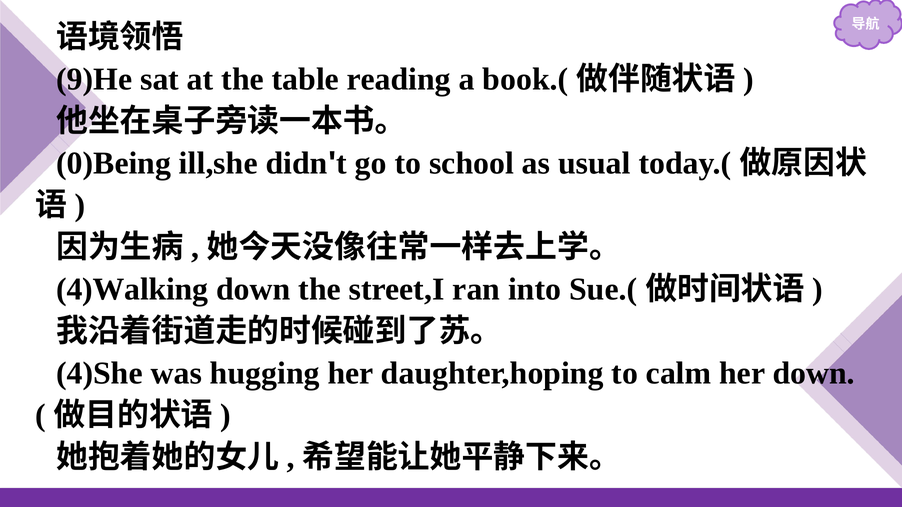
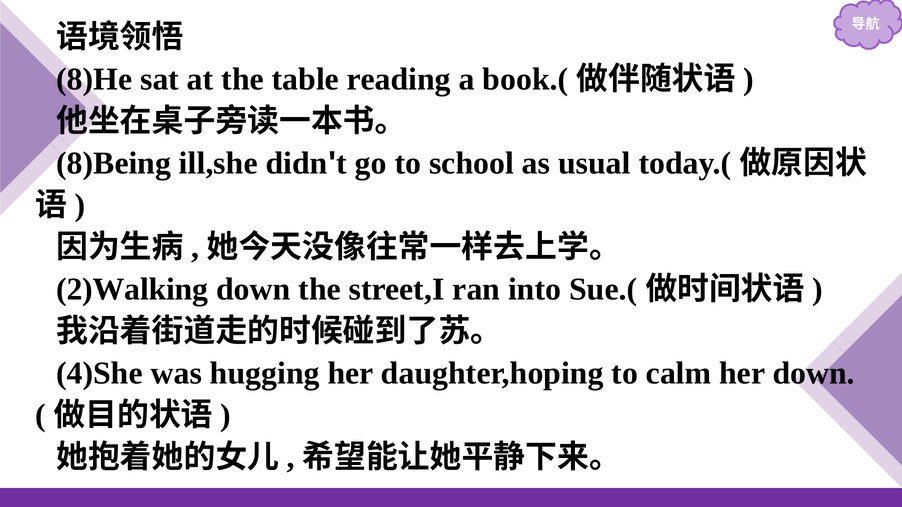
9)He: 9)He -> 8)He
0)Being: 0)Being -> 8)Being
4)Walking: 4)Walking -> 2)Walking
